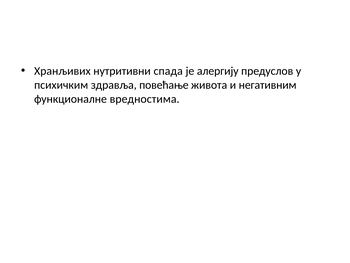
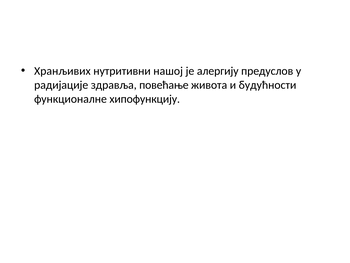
спада: спада -> нашој
психичким: психичким -> радијације
негативним: негативним -> будућности
вредностима: вредностима -> хипофункцију
